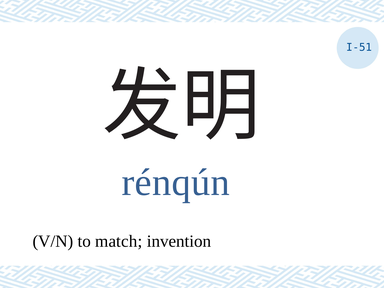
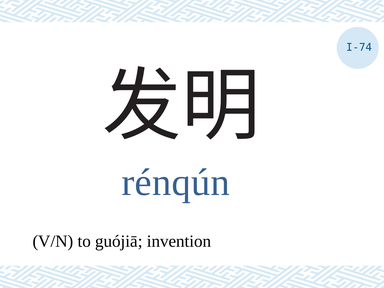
I-51: I-51 -> I-74
match: match -> guójiā
